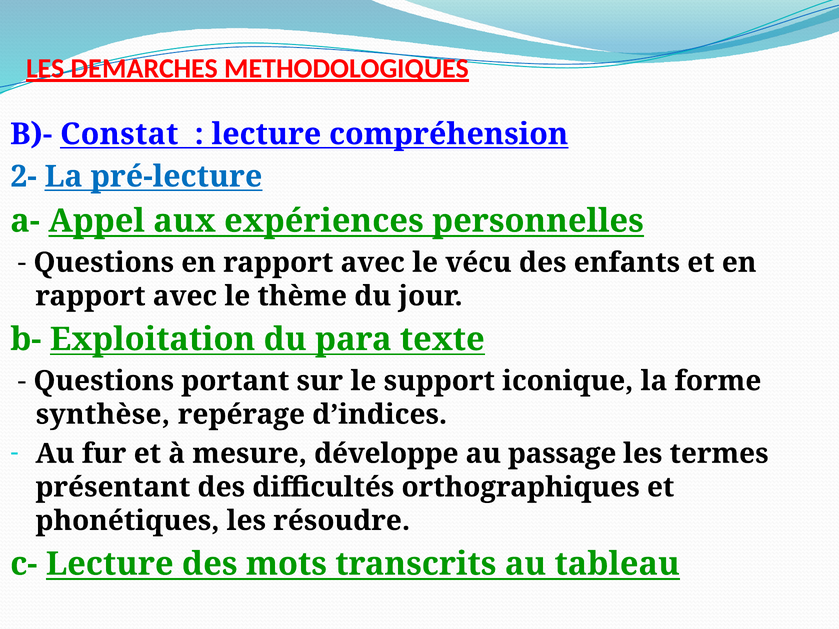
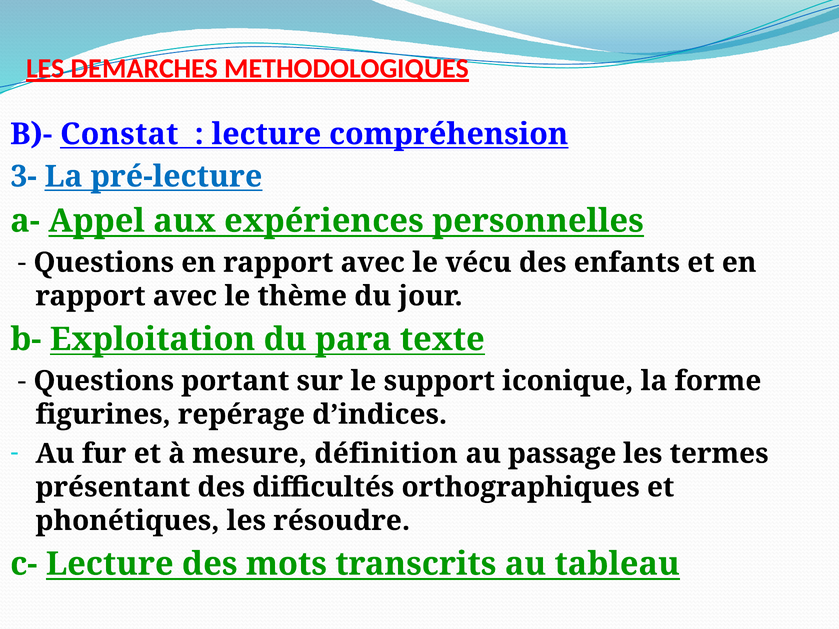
2-: 2- -> 3-
synthèse: synthèse -> figurines
développe: développe -> définition
